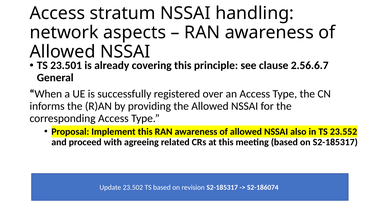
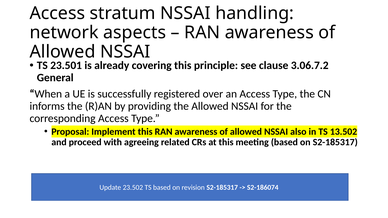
2.56.6.7: 2.56.6.7 -> 3.06.7.2
23.552: 23.552 -> 13.502
